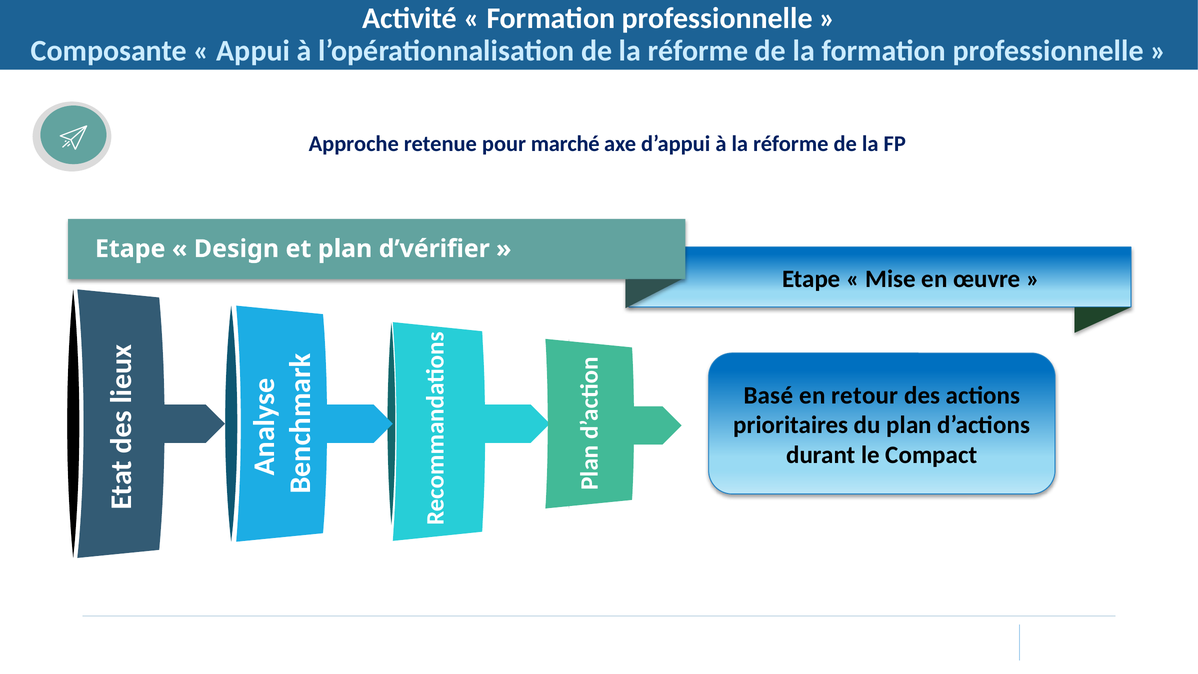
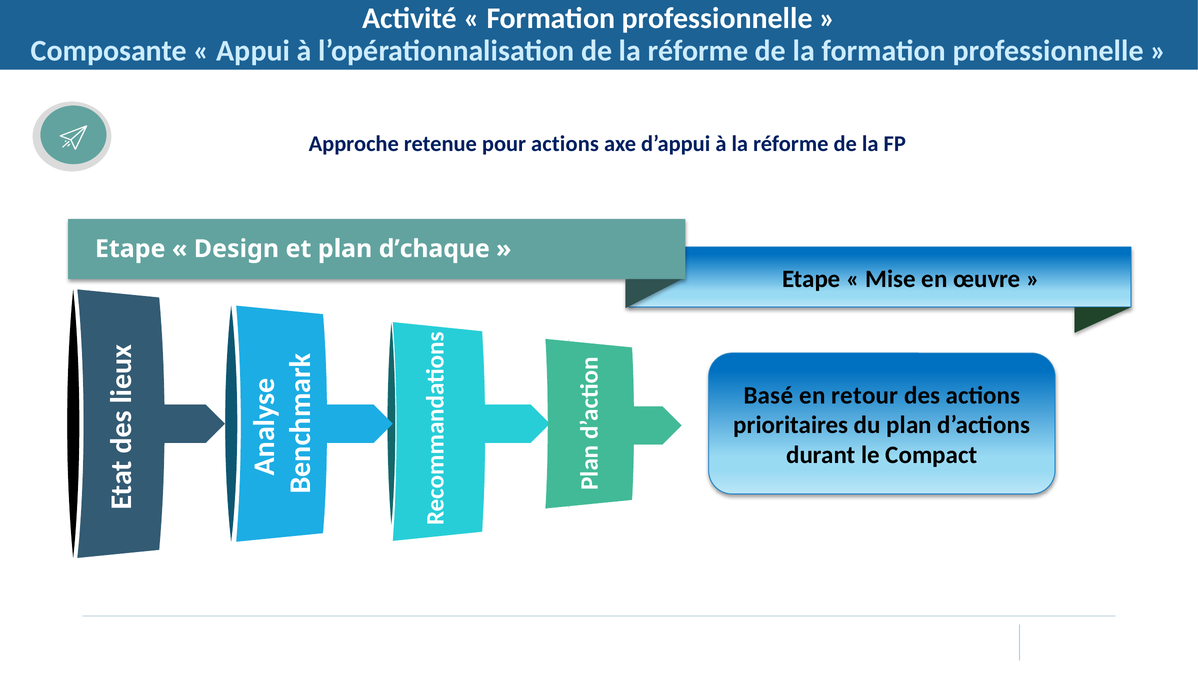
pour marché: marché -> actions
d’vérifier: d’vérifier -> d’chaque
